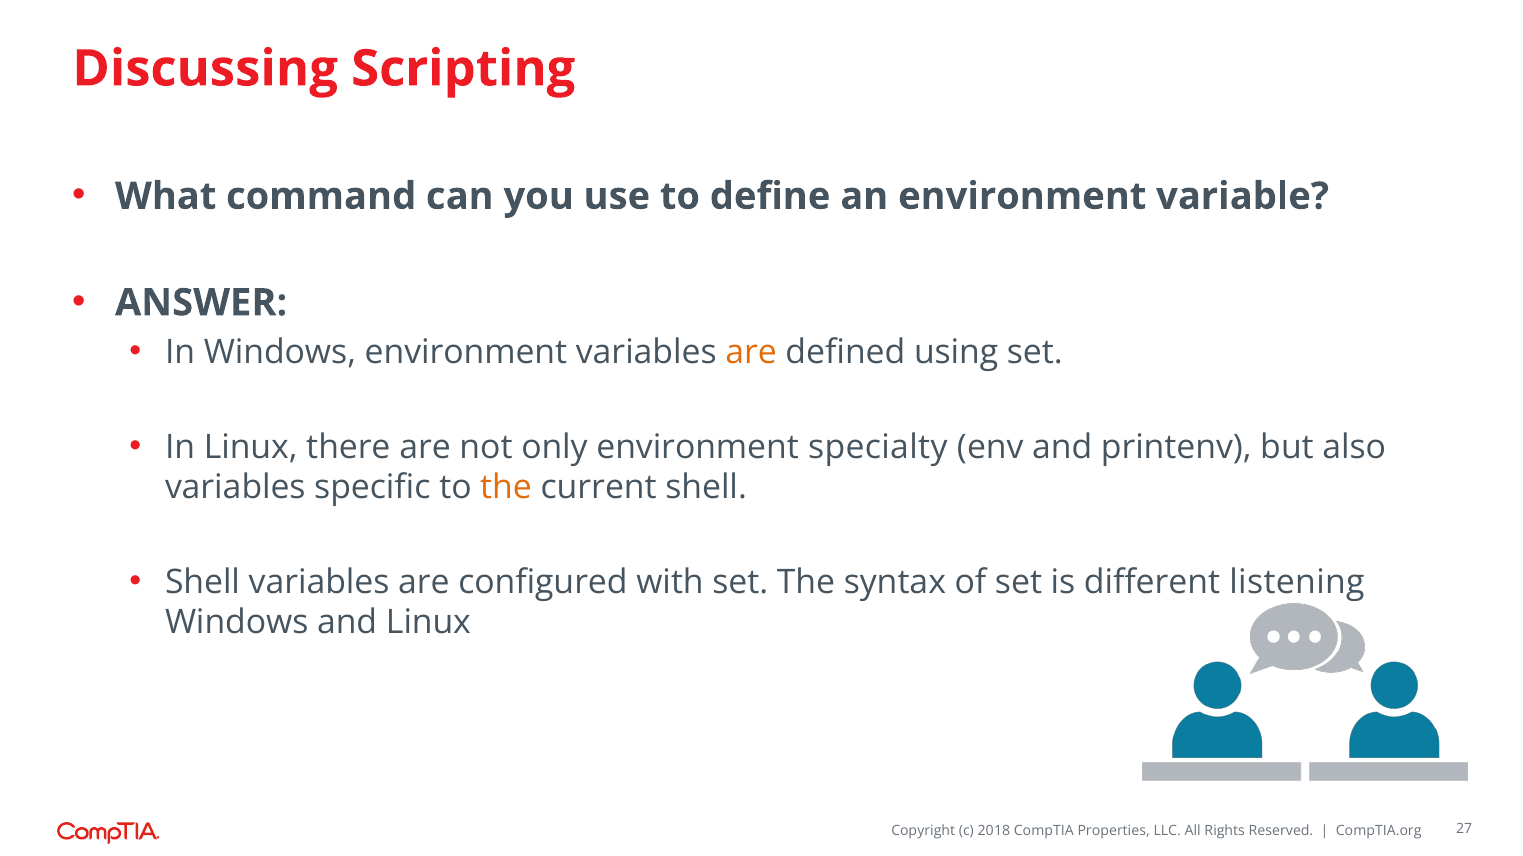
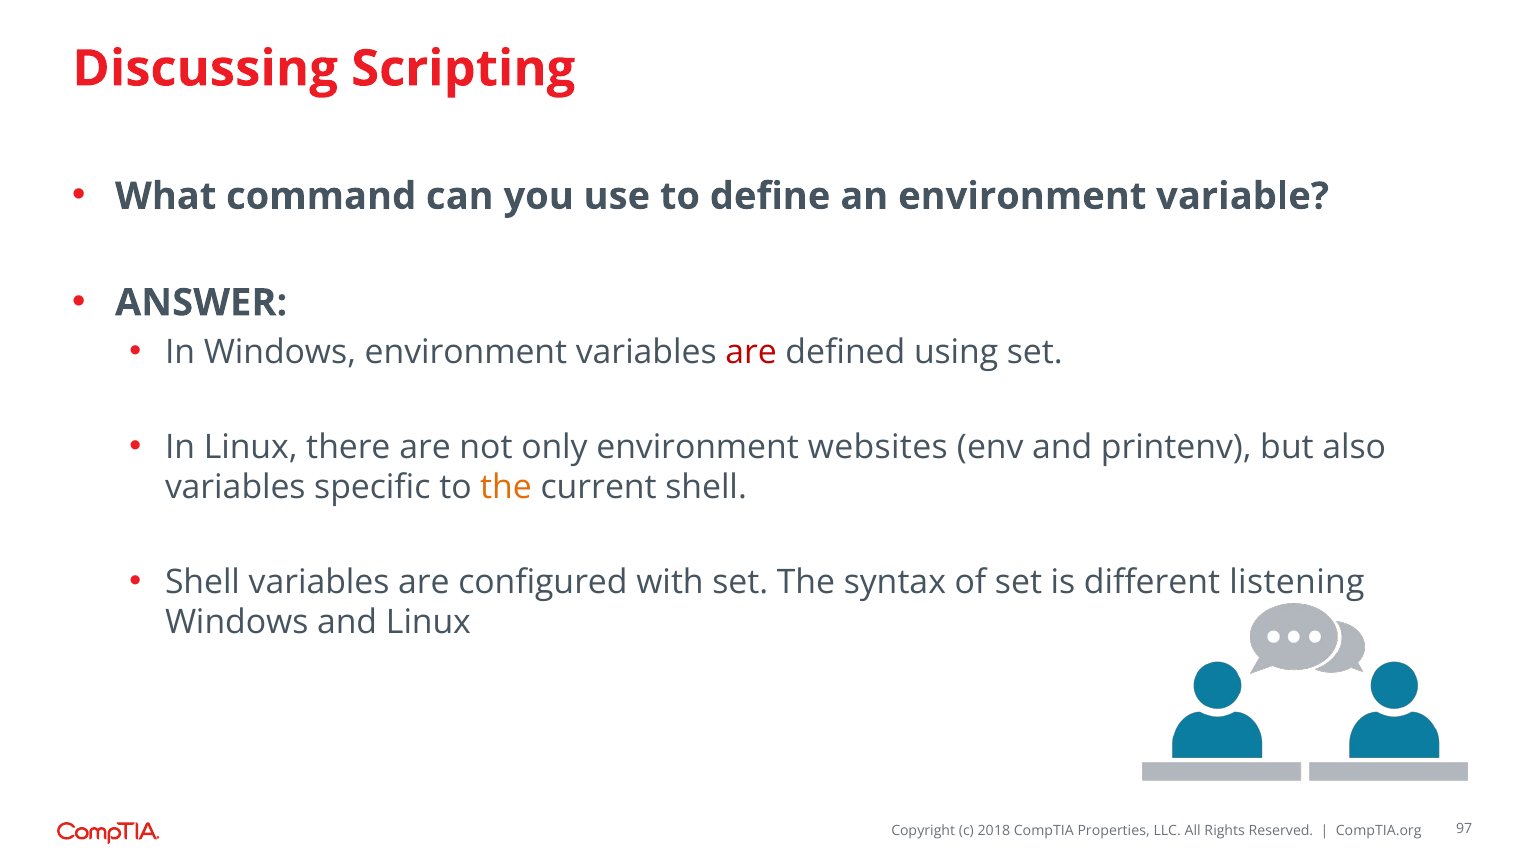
are at (751, 353) colour: orange -> red
specialty: specialty -> websites
27: 27 -> 97
